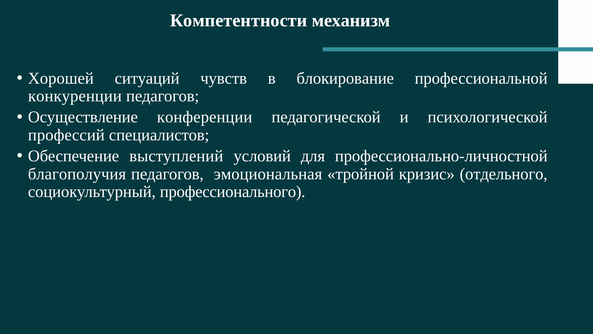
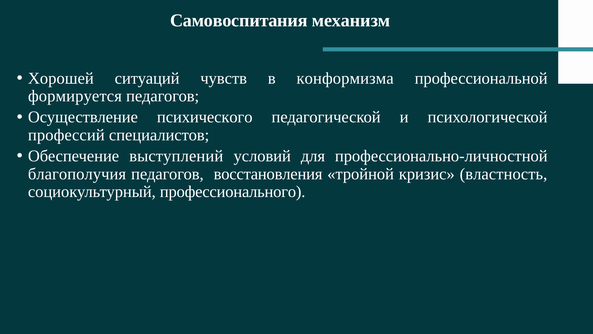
Компетентности: Компетентности -> Самовоспитания
блокирование: блокирование -> конформизма
конкуренции: конкуренции -> формируется
конференции: конференции -> психического
эмоциональная: эмоциональная -> восстановления
отдельного: отдельного -> властность
